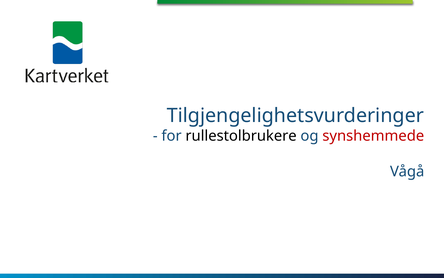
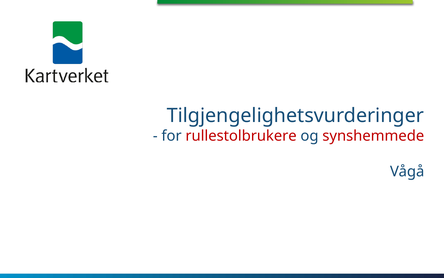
rullestolbrukere colour: black -> red
